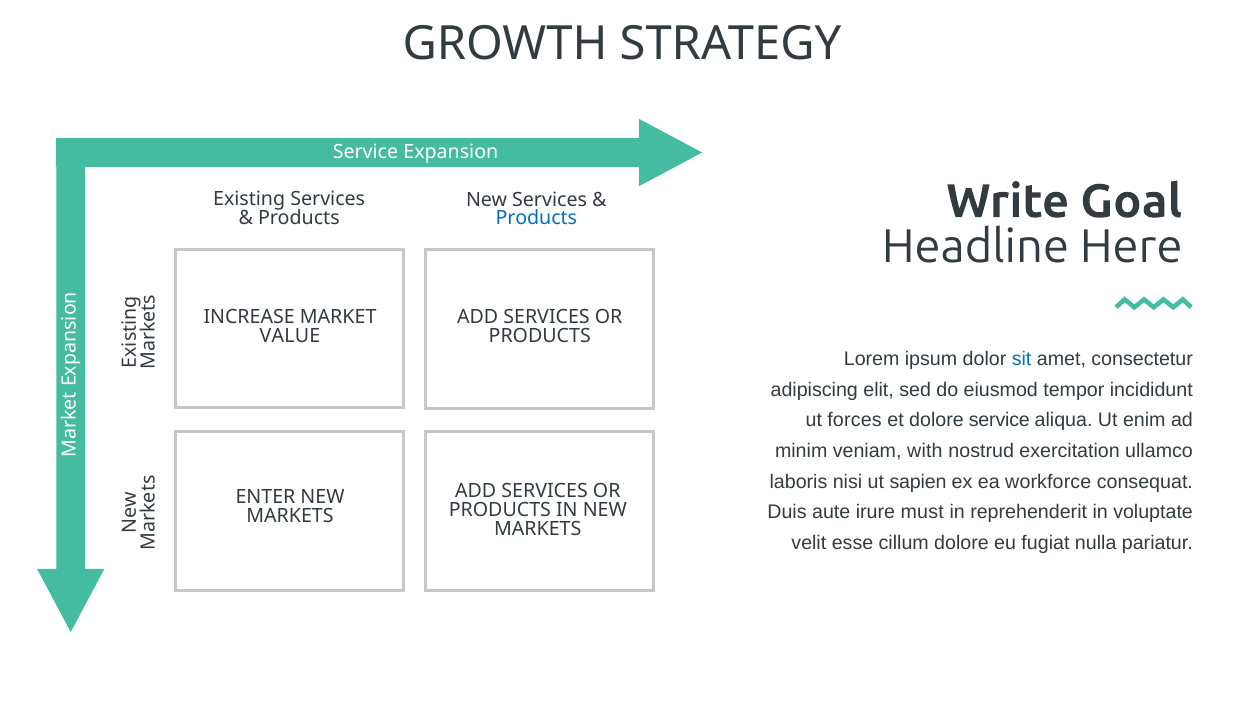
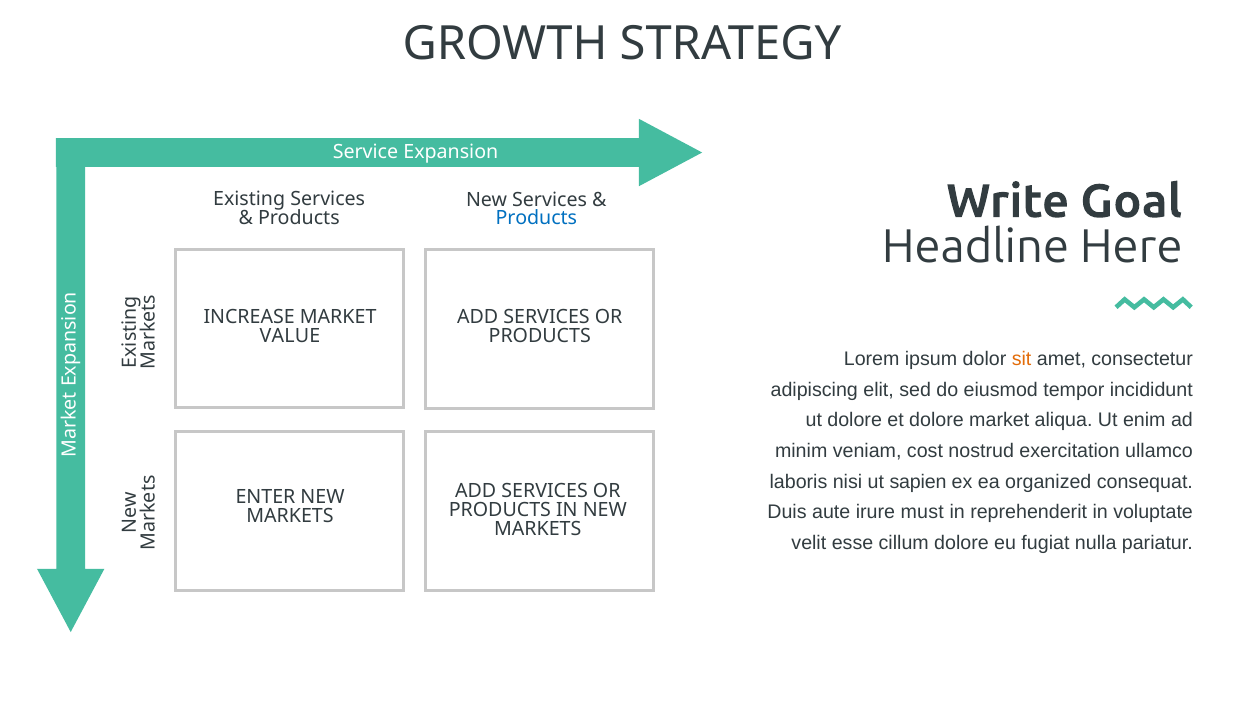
sit colour: blue -> orange
ut forces: forces -> dolore
dolore service: service -> market
with: with -> cost
workforce: workforce -> organized
